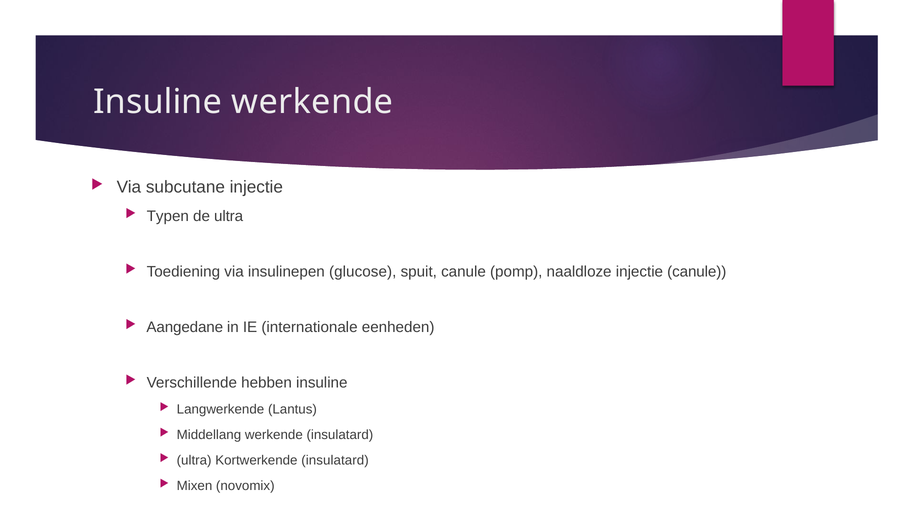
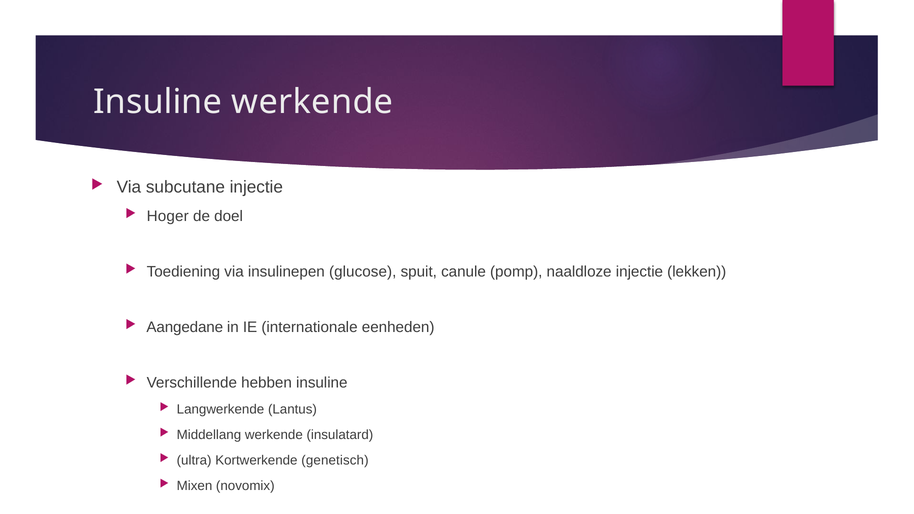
Typen: Typen -> Hoger
de ultra: ultra -> doel
injectie canule: canule -> lekken
Kortwerkende insulatard: insulatard -> genetisch
